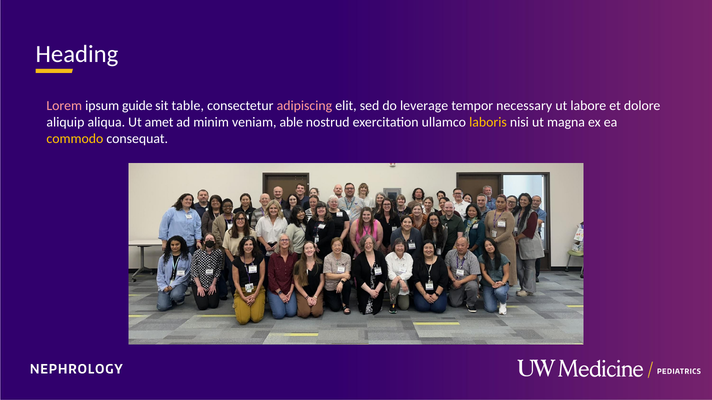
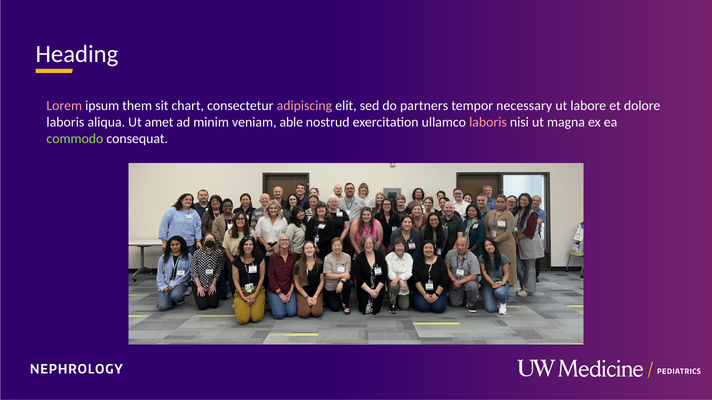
guide: guide -> them
table: table -> chart
leverage: leverage -> partners
aliquip at (65, 122): aliquip -> laboris
laboris at (488, 122) colour: yellow -> pink
commodo colour: yellow -> light green
